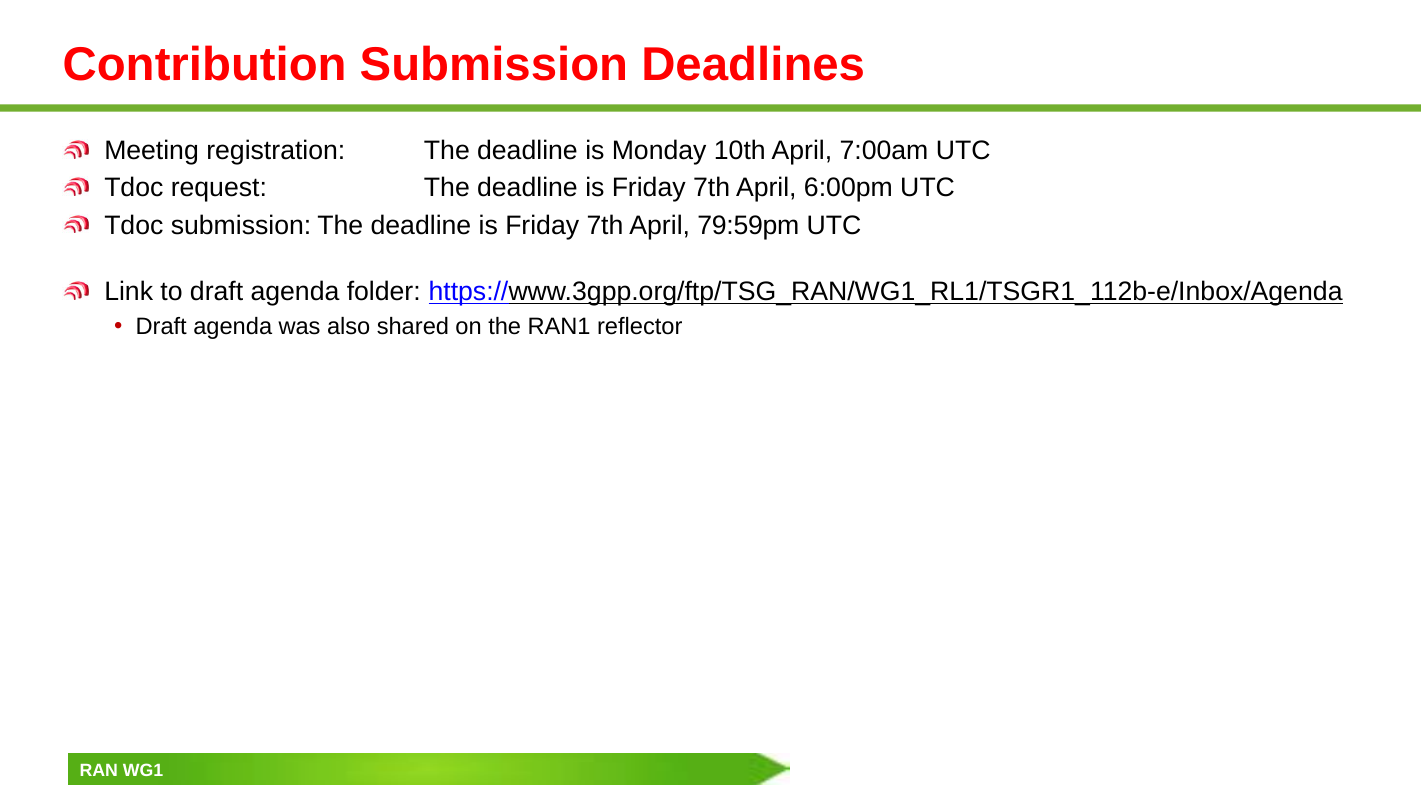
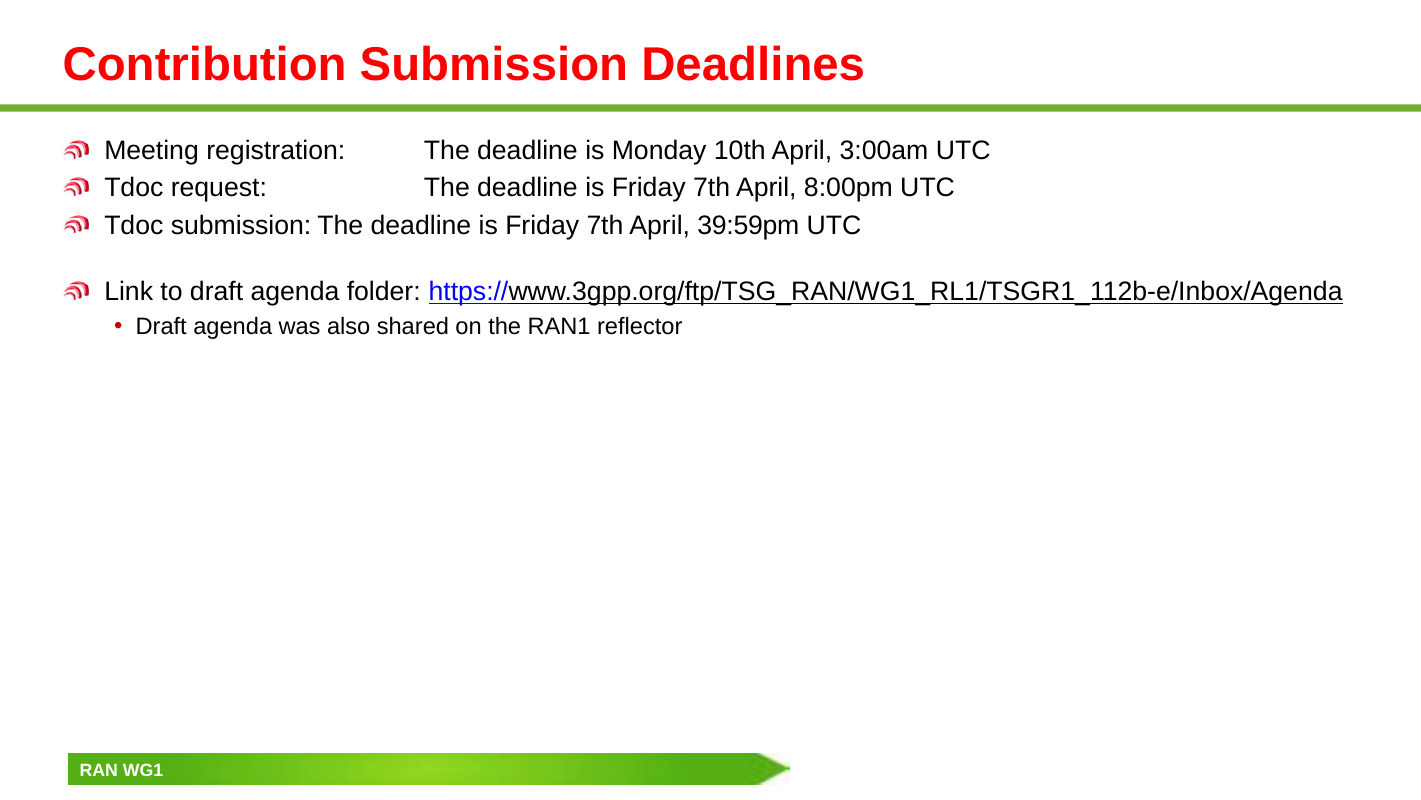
7:00am: 7:00am -> 3:00am
6:00pm: 6:00pm -> 8:00pm
79:59pm: 79:59pm -> 39:59pm
